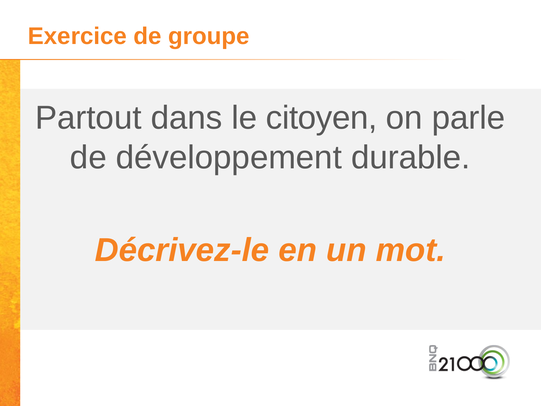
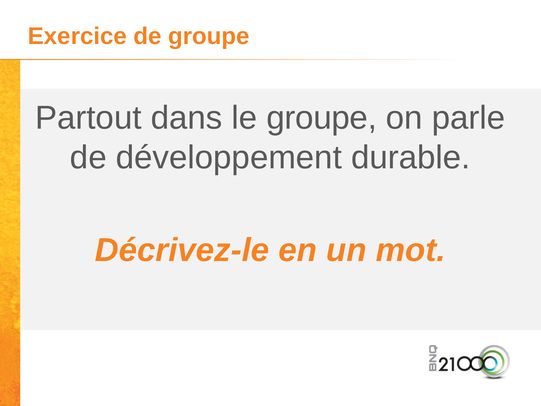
le citoyen: citoyen -> groupe
